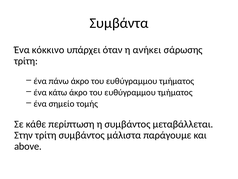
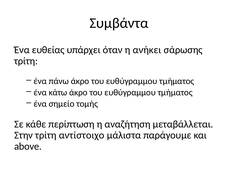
κόκκινο: κόκκινο -> ευθείας
η συμβάντος: συμβάντος -> αναζήτηση
τρίτη συμβάντος: συμβάντος -> αντίστοιχο
